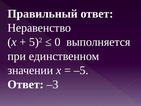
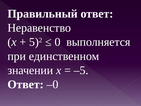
–3: –3 -> –0
